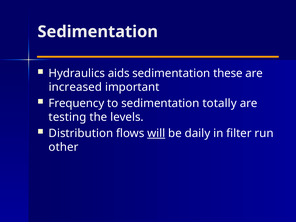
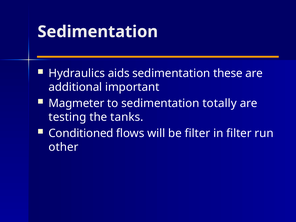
increased: increased -> additional
Frequency: Frequency -> Magmeter
levels: levels -> tanks
Distribution: Distribution -> Conditioned
will underline: present -> none
be daily: daily -> filter
